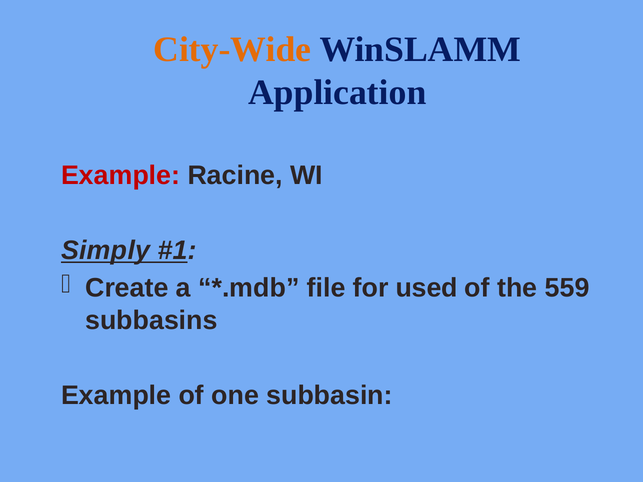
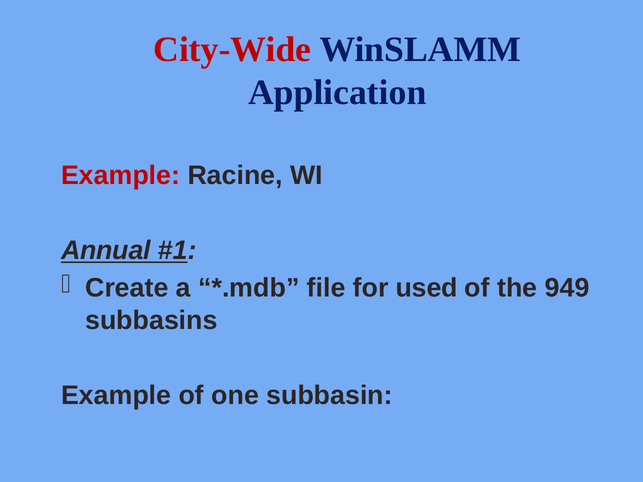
City-Wide colour: orange -> red
Simply: Simply -> Annual
559: 559 -> 949
